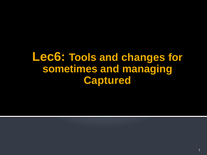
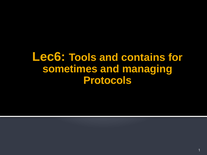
changes: changes -> contains
Captured: Captured -> Protocols
